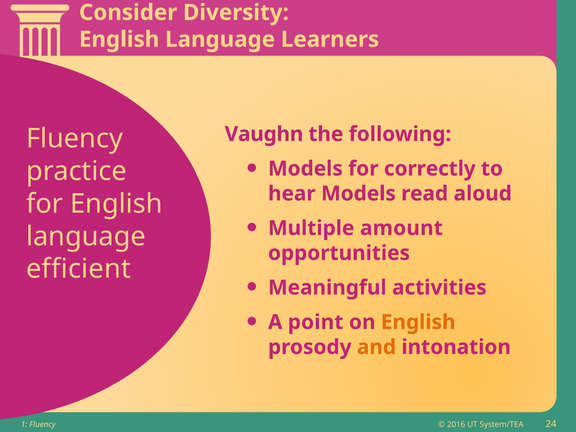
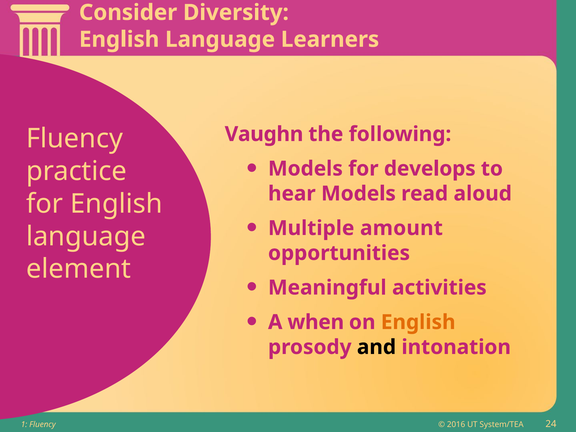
correctly: correctly -> develops
efficient: efficient -> element
point: point -> when
and colour: orange -> black
